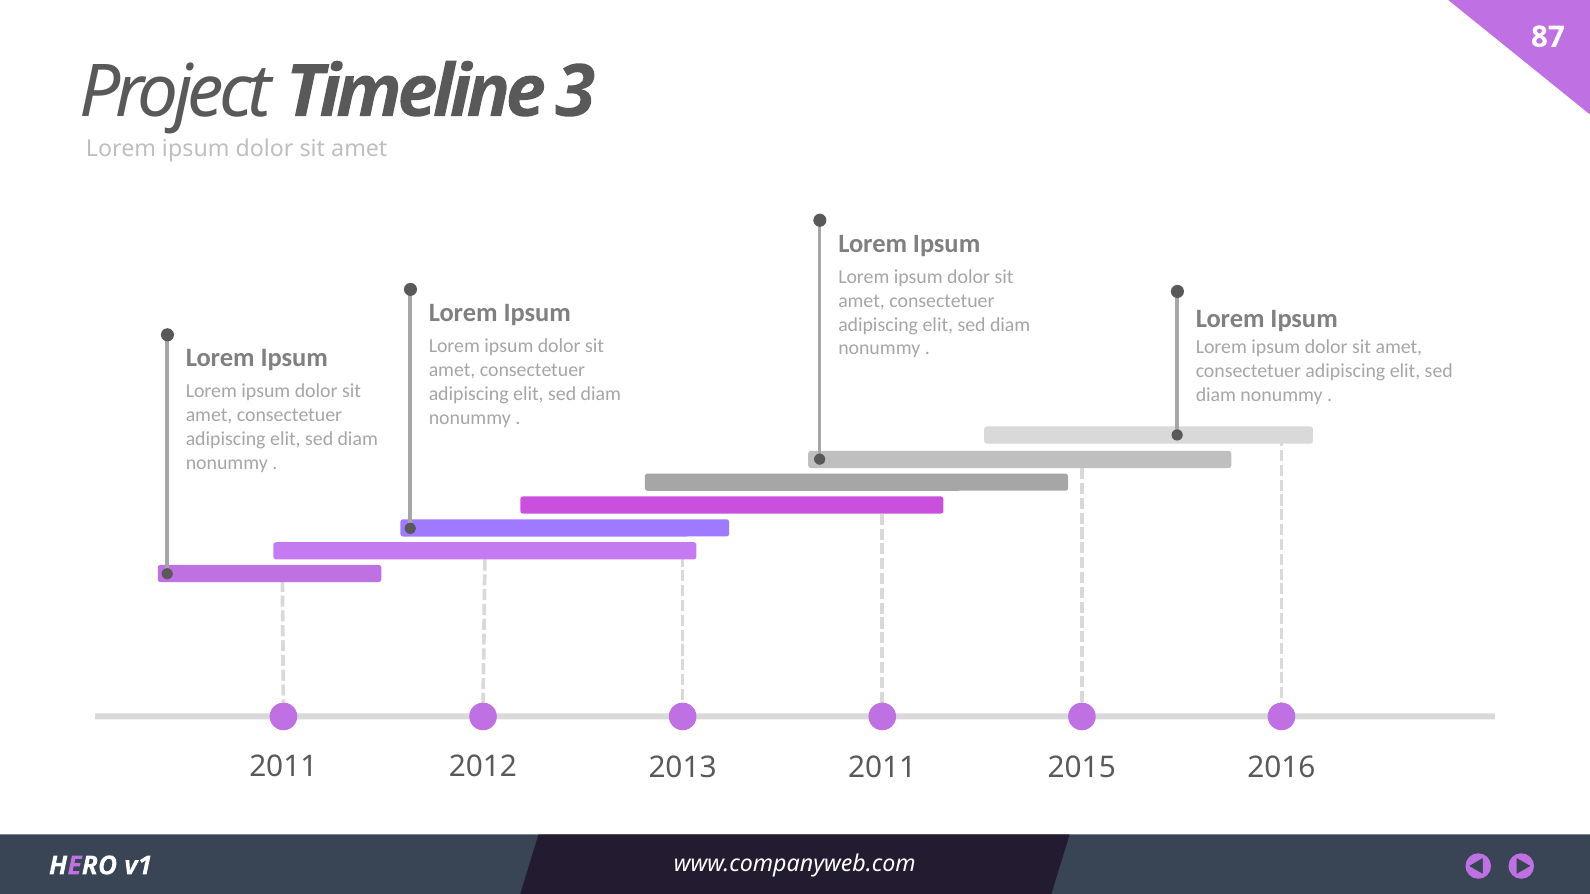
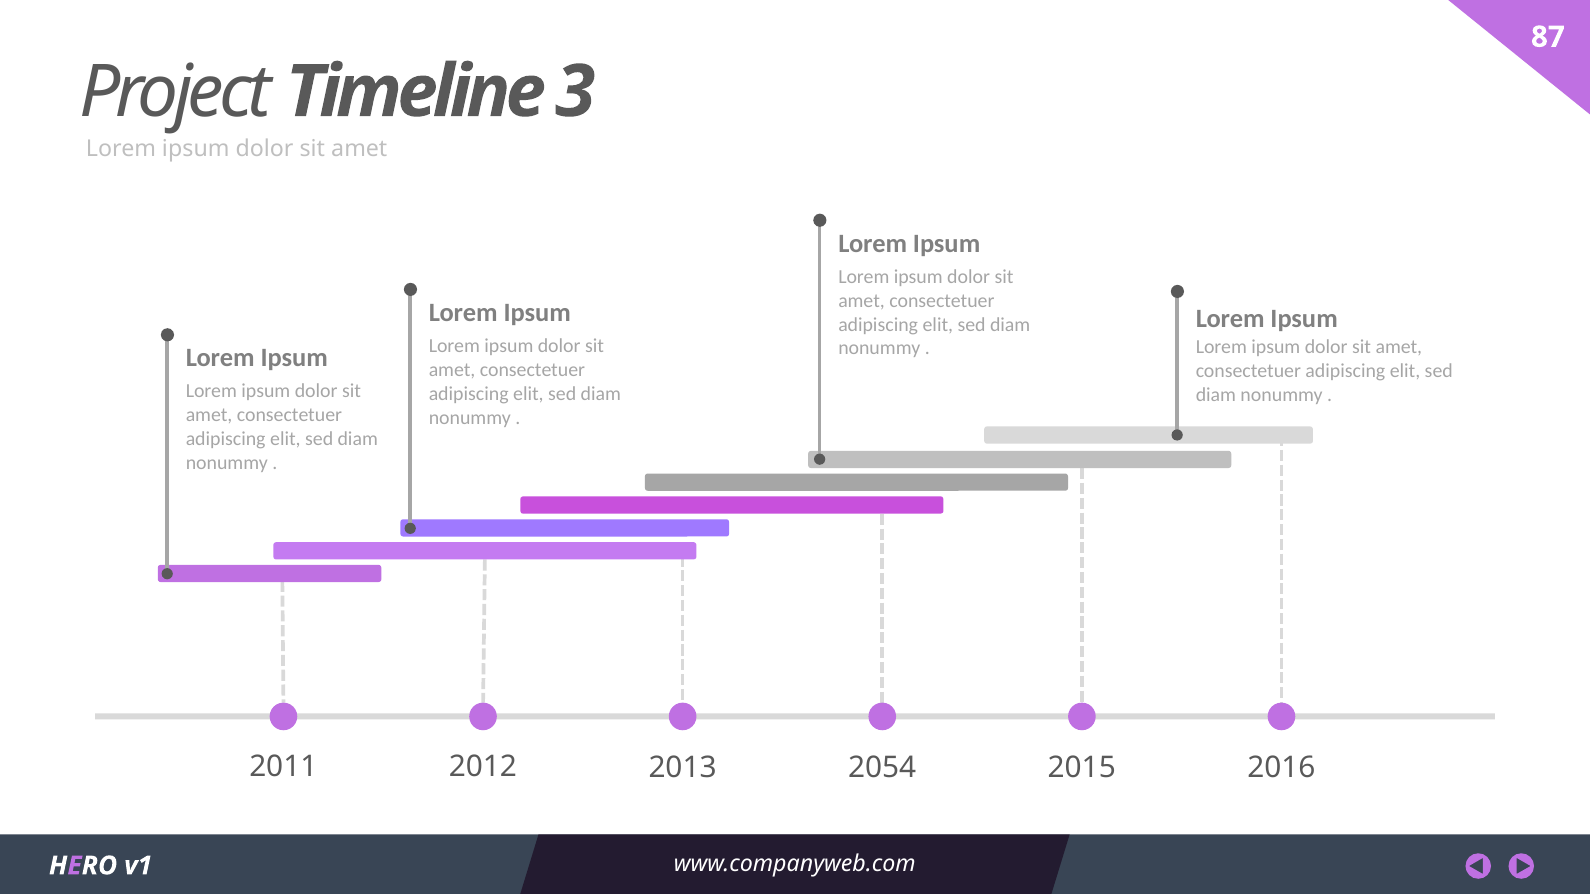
2013 2011: 2011 -> 2054
